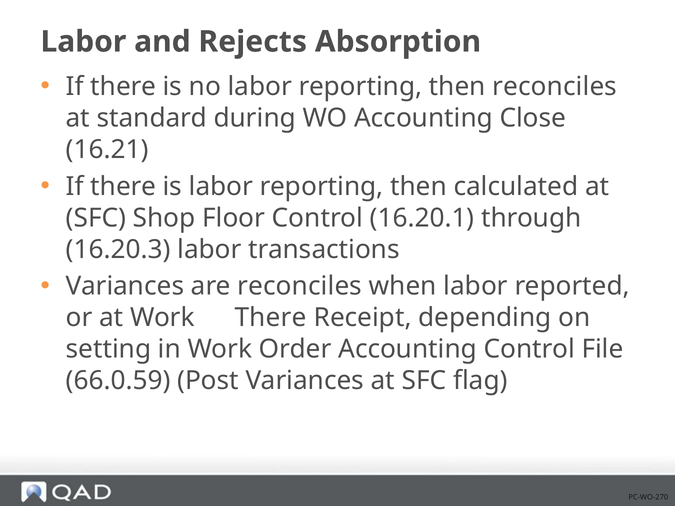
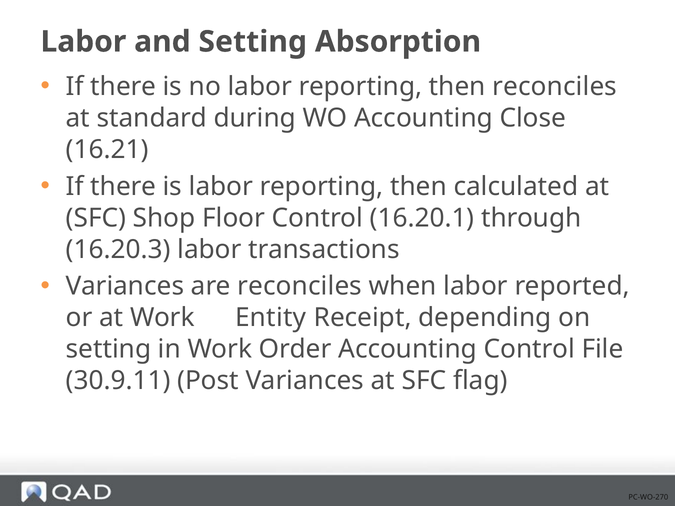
and Rejects: Rejects -> Setting
Work There: There -> Entity
66.0.59: 66.0.59 -> 30.9.11
